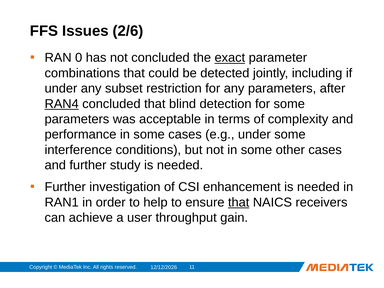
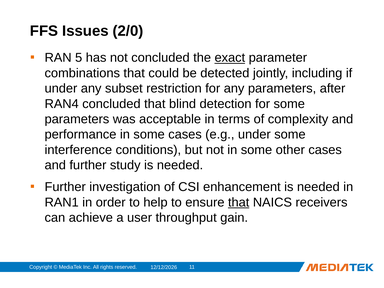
2/6: 2/6 -> 2/0
0: 0 -> 5
RAN4 underline: present -> none
